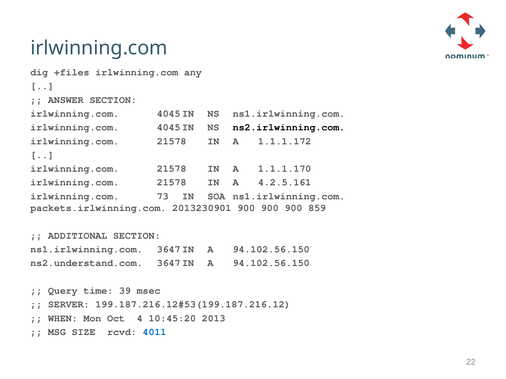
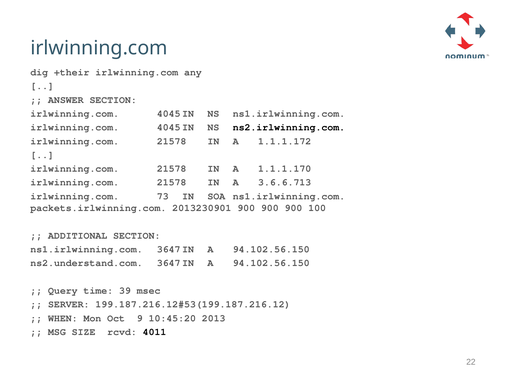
+files: +files -> +their
4.2.5.161: 4.2.5.161 -> 3.6.6.713
859: 859 -> 100
4: 4 -> 9
4011 colour: blue -> black
